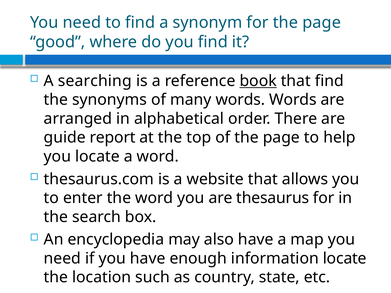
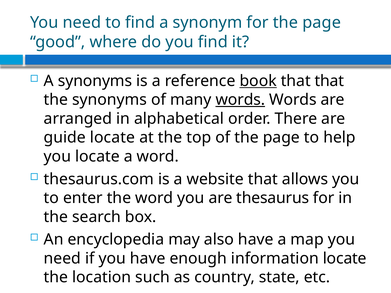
A searching: searching -> synonyms
that find: find -> that
words at (240, 100) underline: none -> present
guide report: report -> locate
